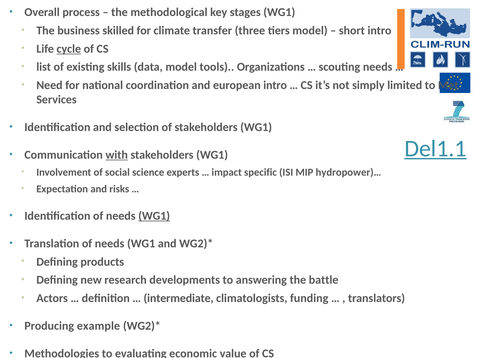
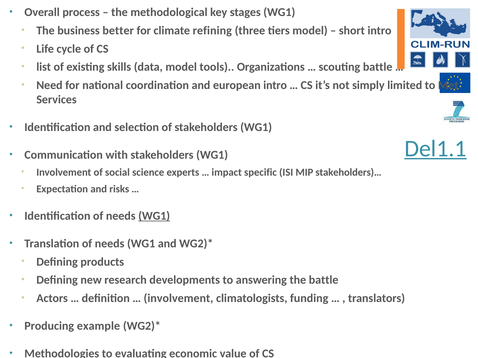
skilled: skilled -> better
climate transfer: transfer -> refining
cycle underline: present -> none
scouting needs: needs -> battle
with underline: present -> none
hydropower)…: hydropower)… -> stakeholders)…
intermediate at (179, 299): intermediate -> involvement
